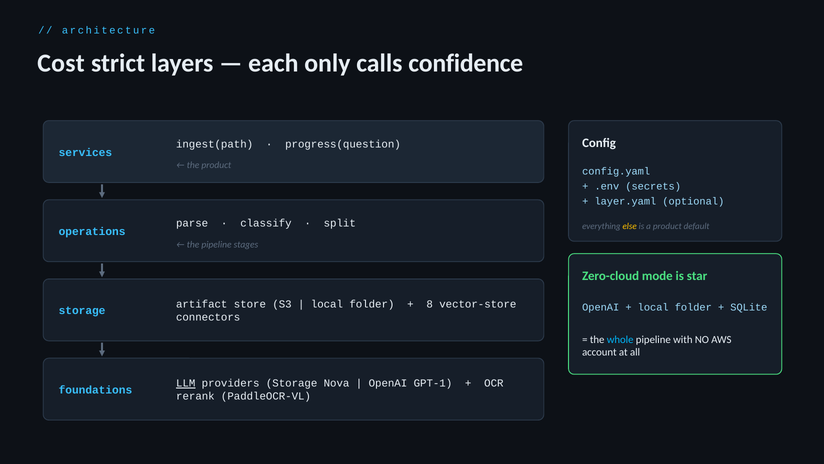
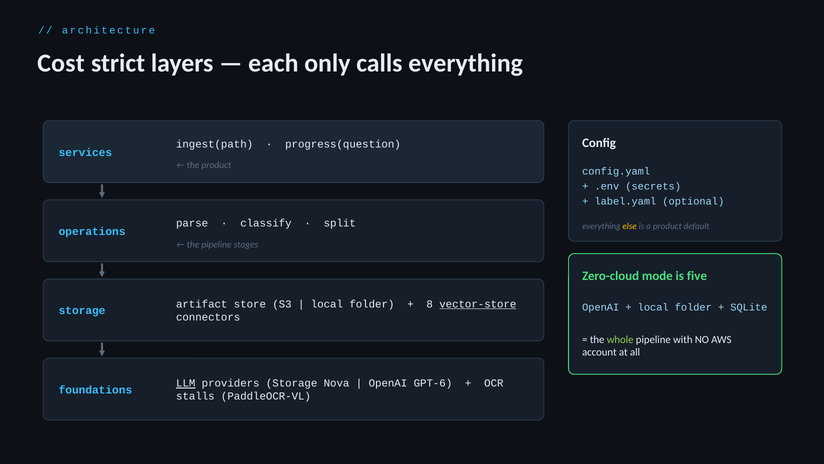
calls confidence: confidence -> everything
layer.yaml: layer.yaml -> label.yaml
star: star -> five
vector-store underline: none -> present
whole colour: light blue -> light green
GPT-1: GPT-1 -> GPT-6
rerank: rerank -> stalls
